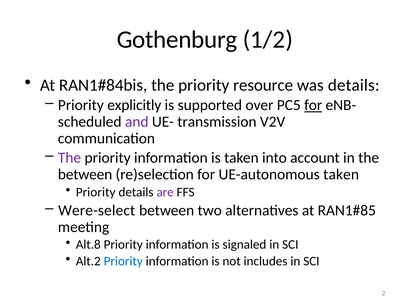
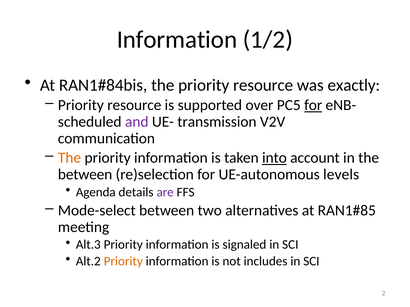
Gothenburg at (177, 40): Gothenburg -> Information
was details: details -> exactly
explicitly at (134, 105): explicitly -> resource
The at (70, 158) colour: purple -> orange
into underline: none -> present
UE-autonomous taken: taken -> levels
Priority at (96, 192): Priority -> Agenda
Were-select: Were-select -> Mode-select
Alt.8: Alt.8 -> Alt.3
Priority at (123, 262) colour: blue -> orange
